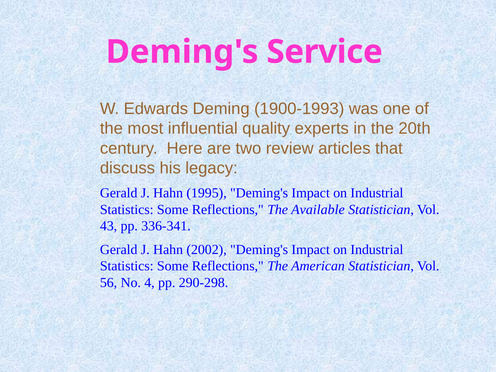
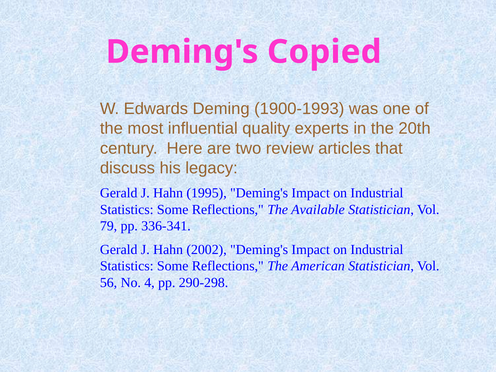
Service: Service -> Copied
43: 43 -> 79
